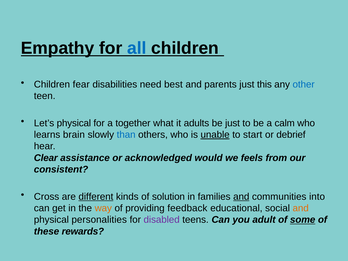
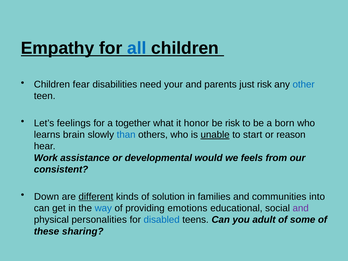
best: best -> your
just this: this -> risk
Let’s physical: physical -> feelings
adults: adults -> honor
be just: just -> risk
calm: calm -> born
debrief: debrief -> reason
Clear: Clear -> Work
acknowledged: acknowledged -> developmental
Cross: Cross -> Down
and at (241, 197) underline: present -> none
way colour: orange -> blue
feedback: feedback -> emotions
and at (301, 208) colour: orange -> purple
disabled colour: purple -> blue
some underline: present -> none
rewards: rewards -> sharing
